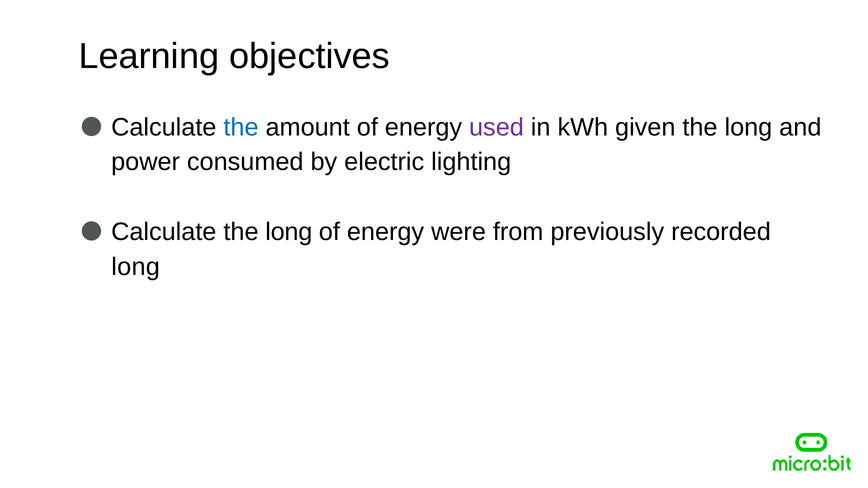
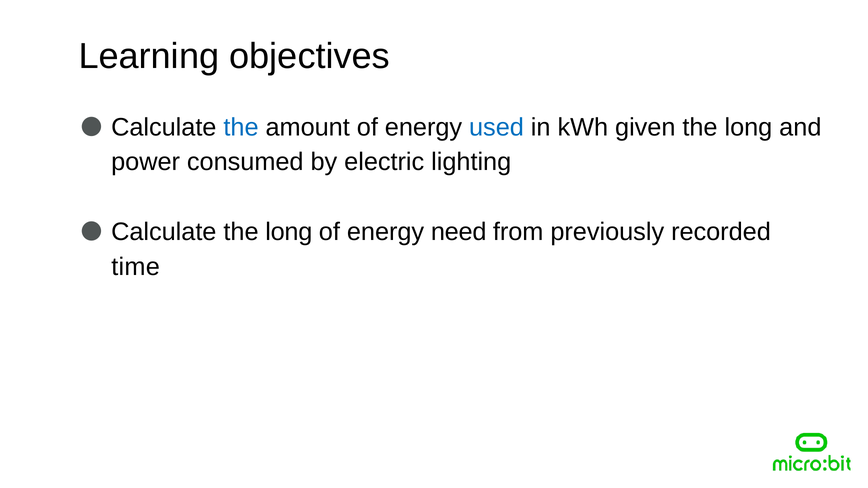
used colour: purple -> blue
were: were -> need
long at (136, 267): long -> time
